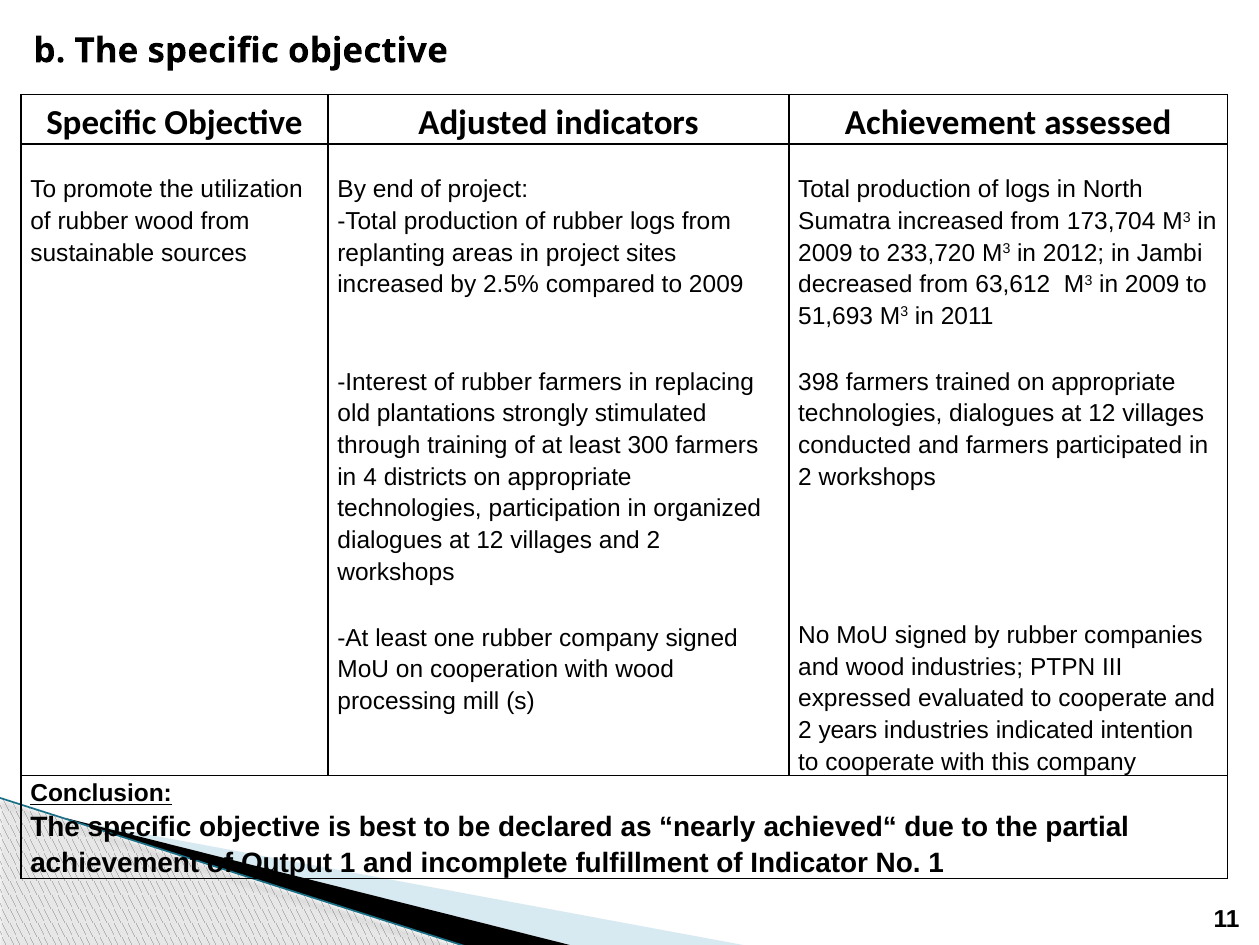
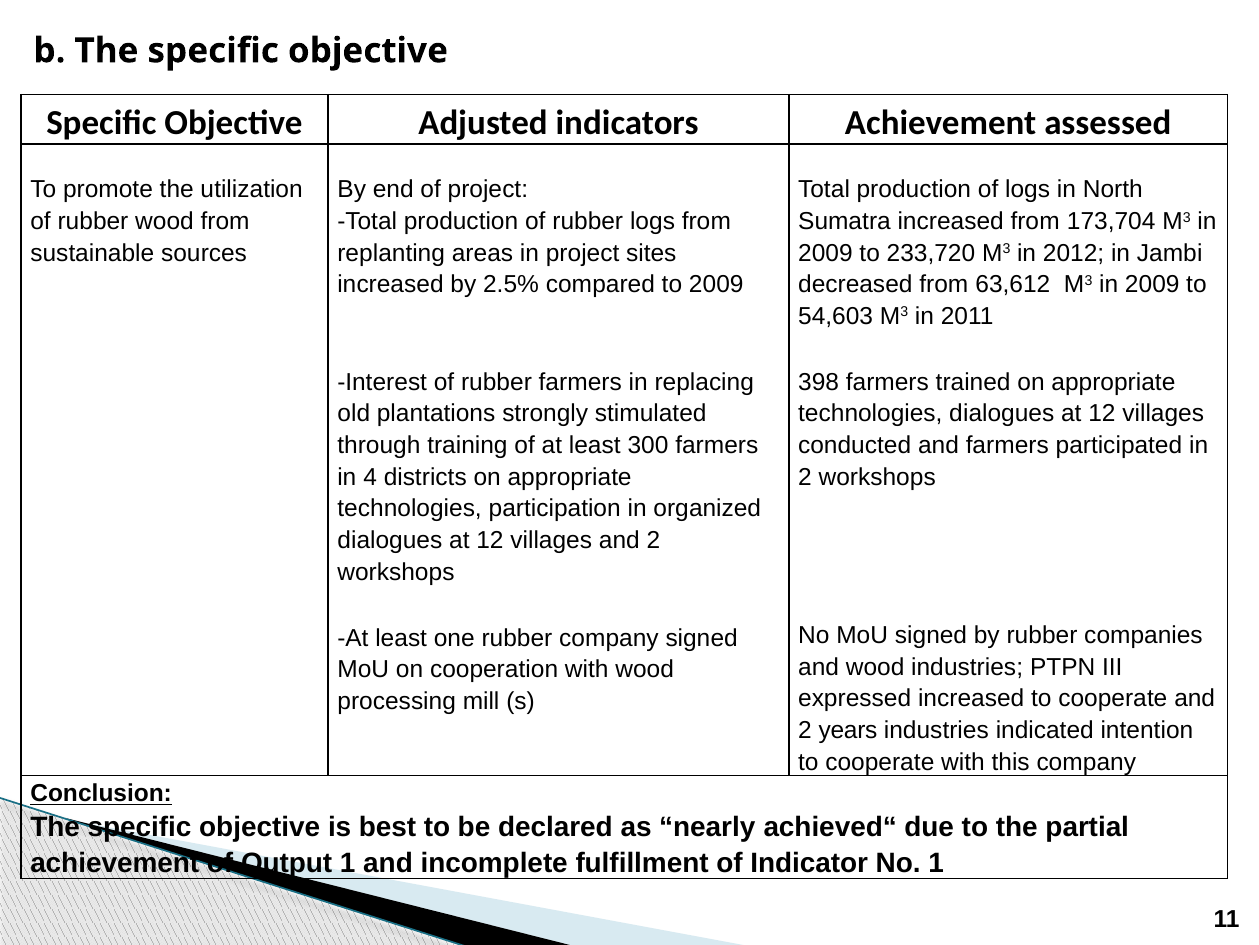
51,693: 51,693 -> 54,603
expressed evaluated: evaluated -> increased
